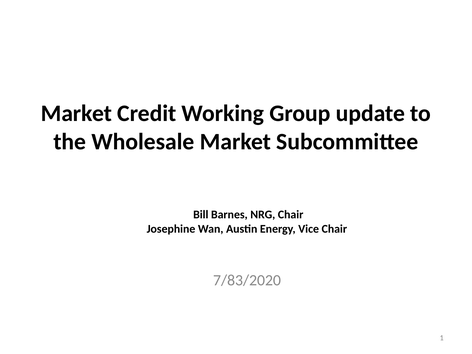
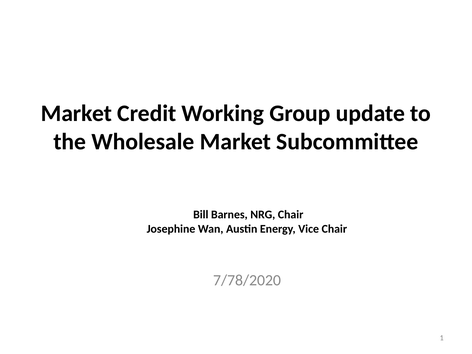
7/83/2020: 7/83/2020 -> 7/78/2020
